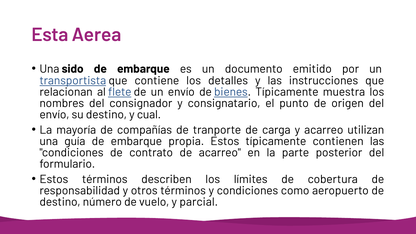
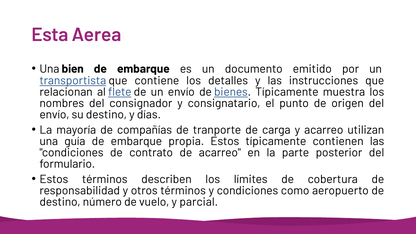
sido: sido -> bien
cual: cual -> días
